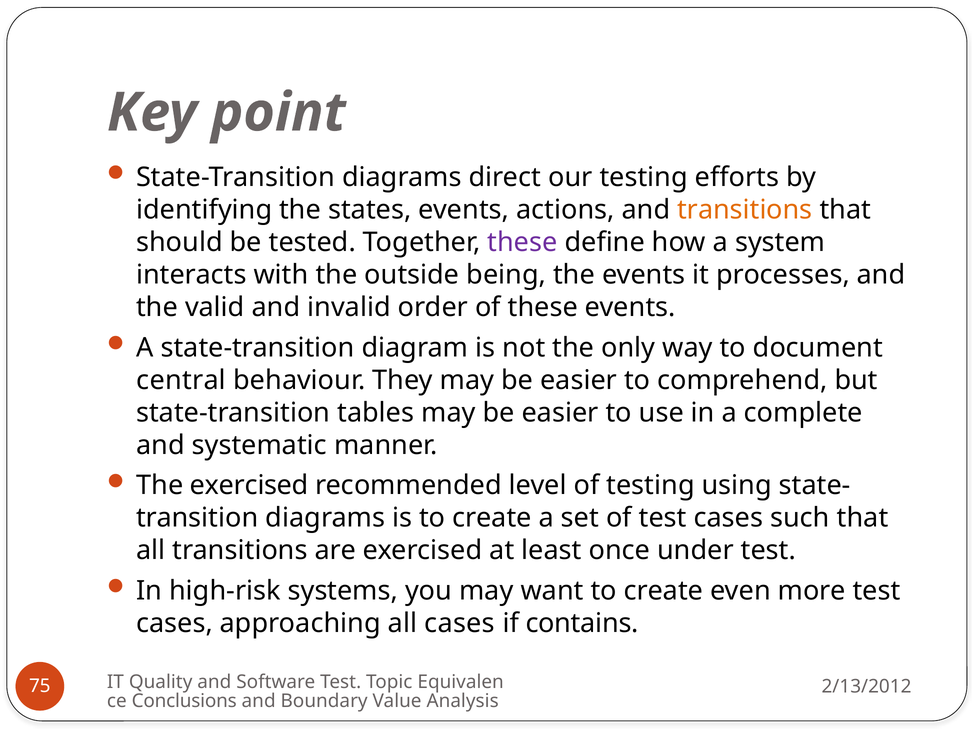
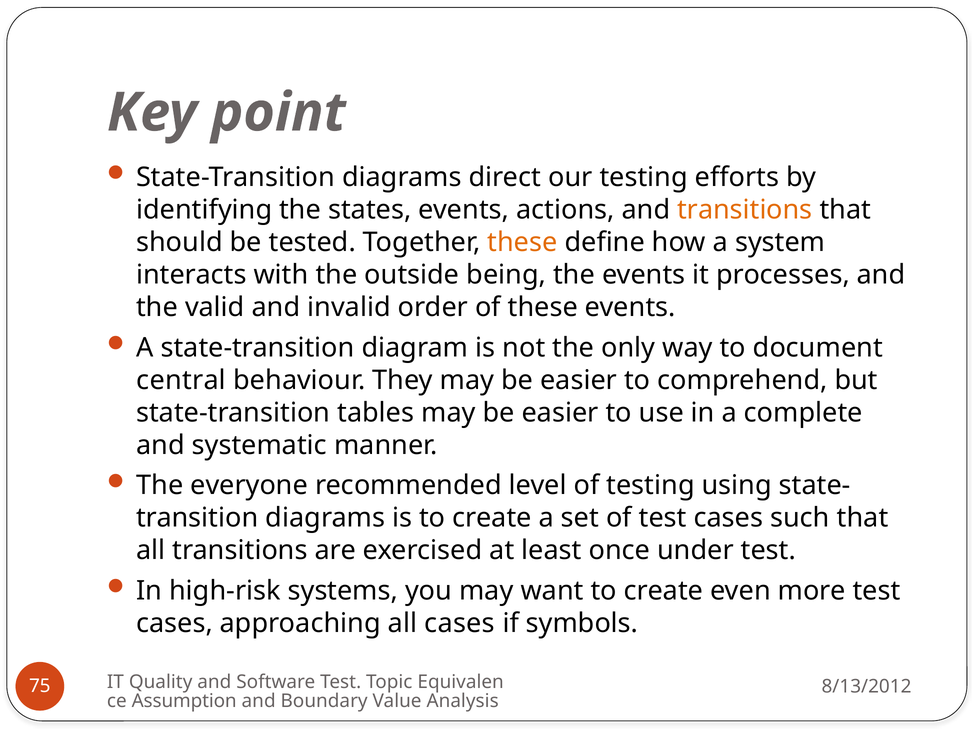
these at (522, 242) colour: purple -> orange
The exercised: exercised -> everyone
contains: contains -> symbols
2/13/2012: 2/13/2012 -> 8/13/2012
Conclusions: Conclusions -> Assumption
